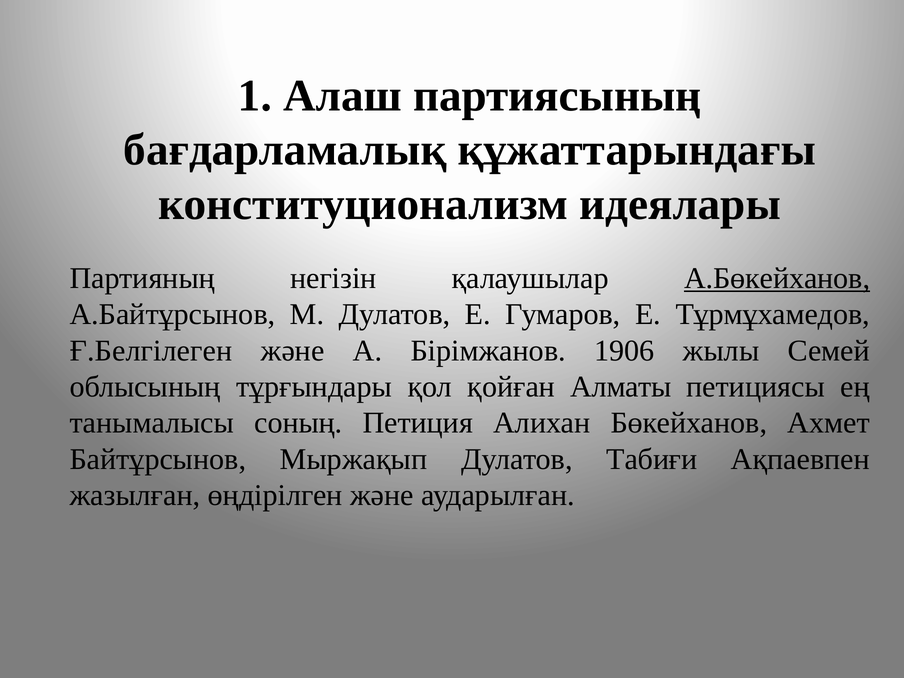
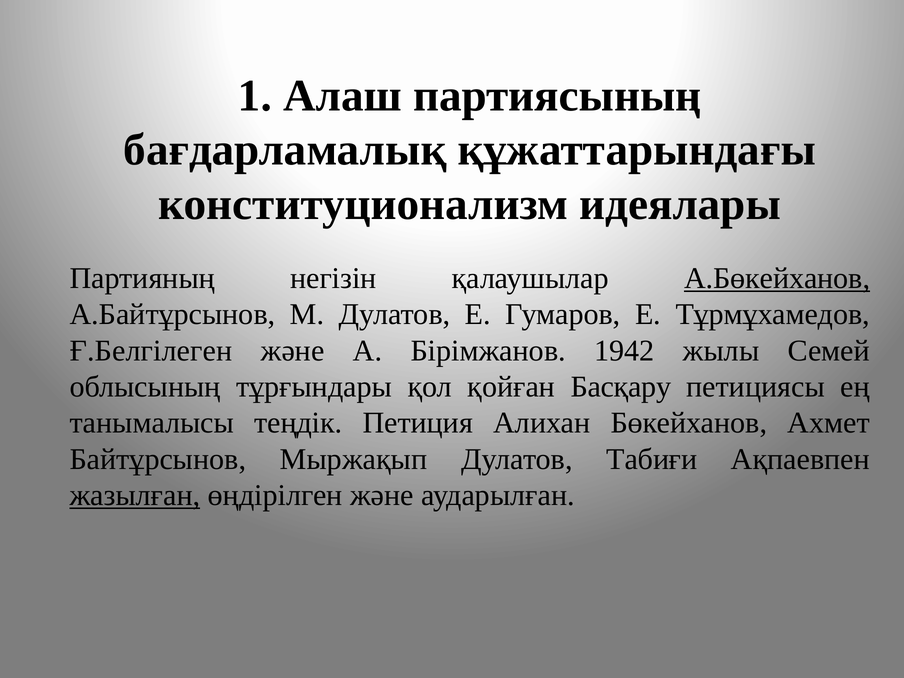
1906: 1906 -> 1942
Алматы: Алматы -> Басқару
соның: соның -> теңдік
жазылған underline: none -> present
